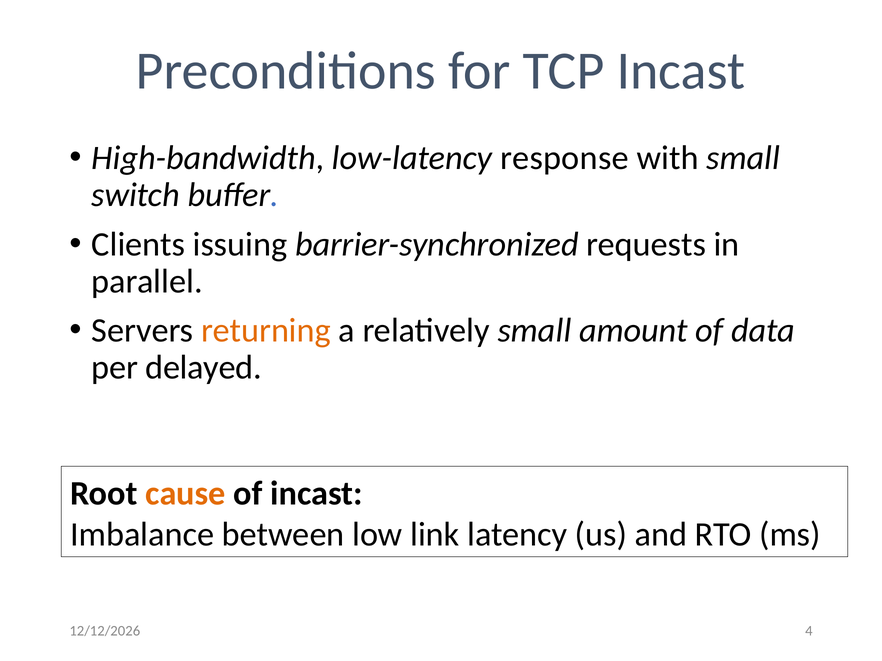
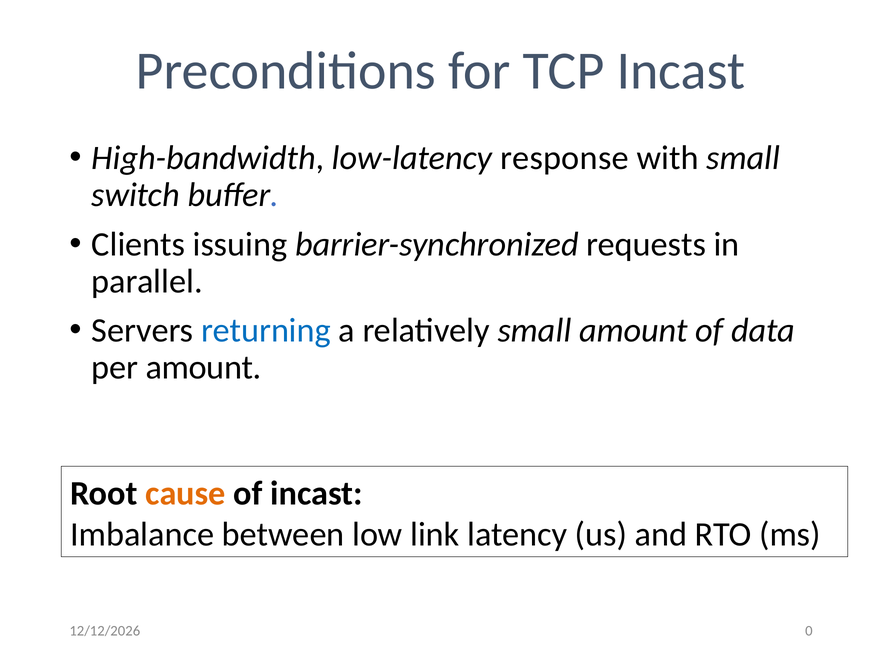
returning colour: orange -> blue
per delayed: delayed -> amount
4: 4 -> 0
